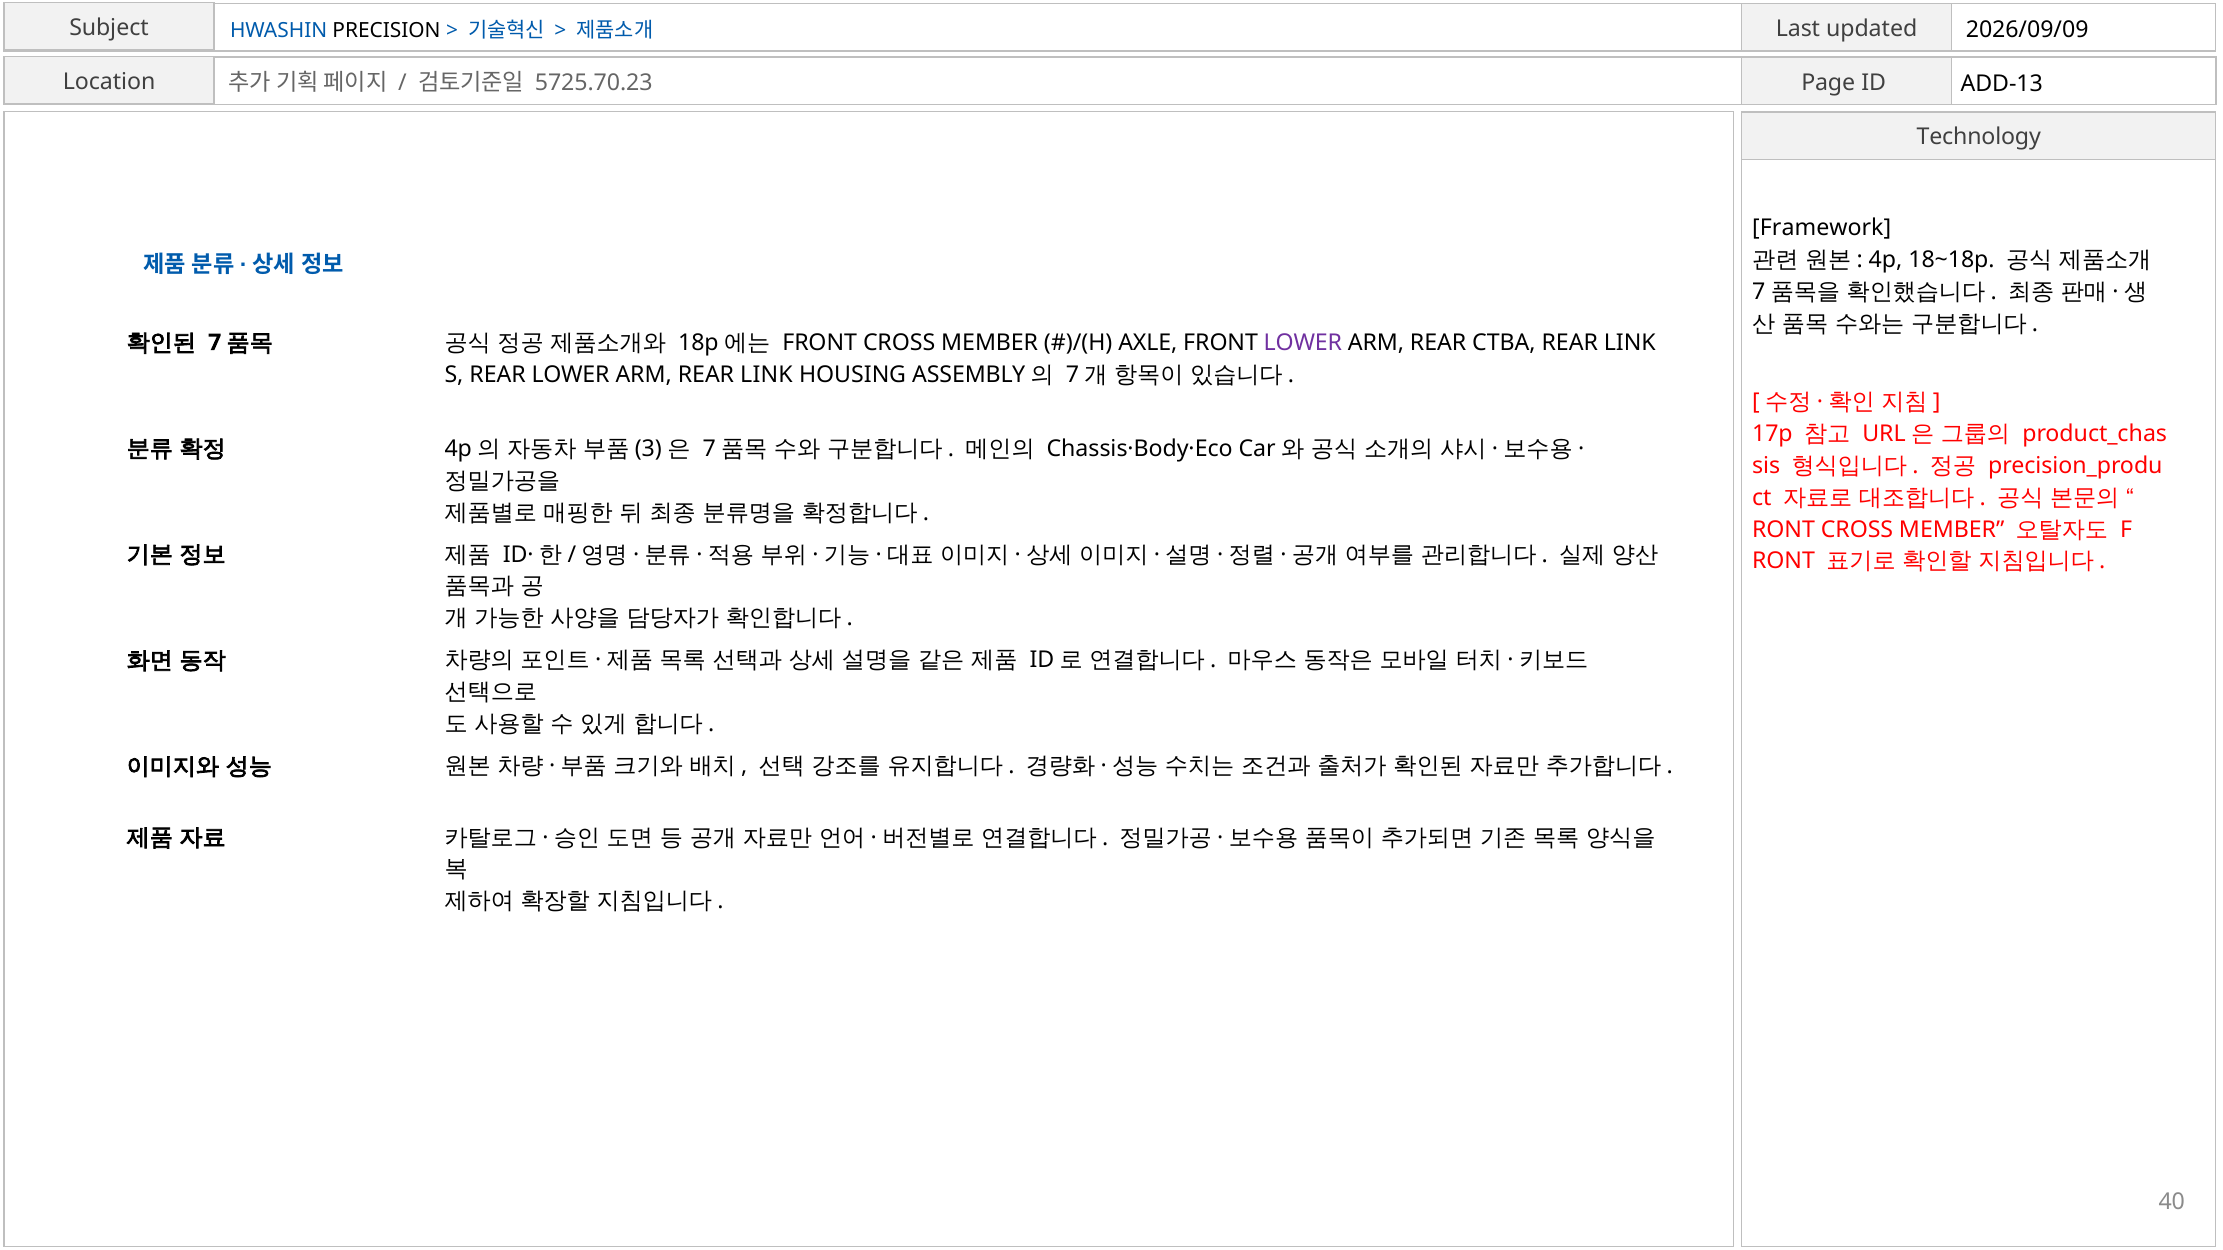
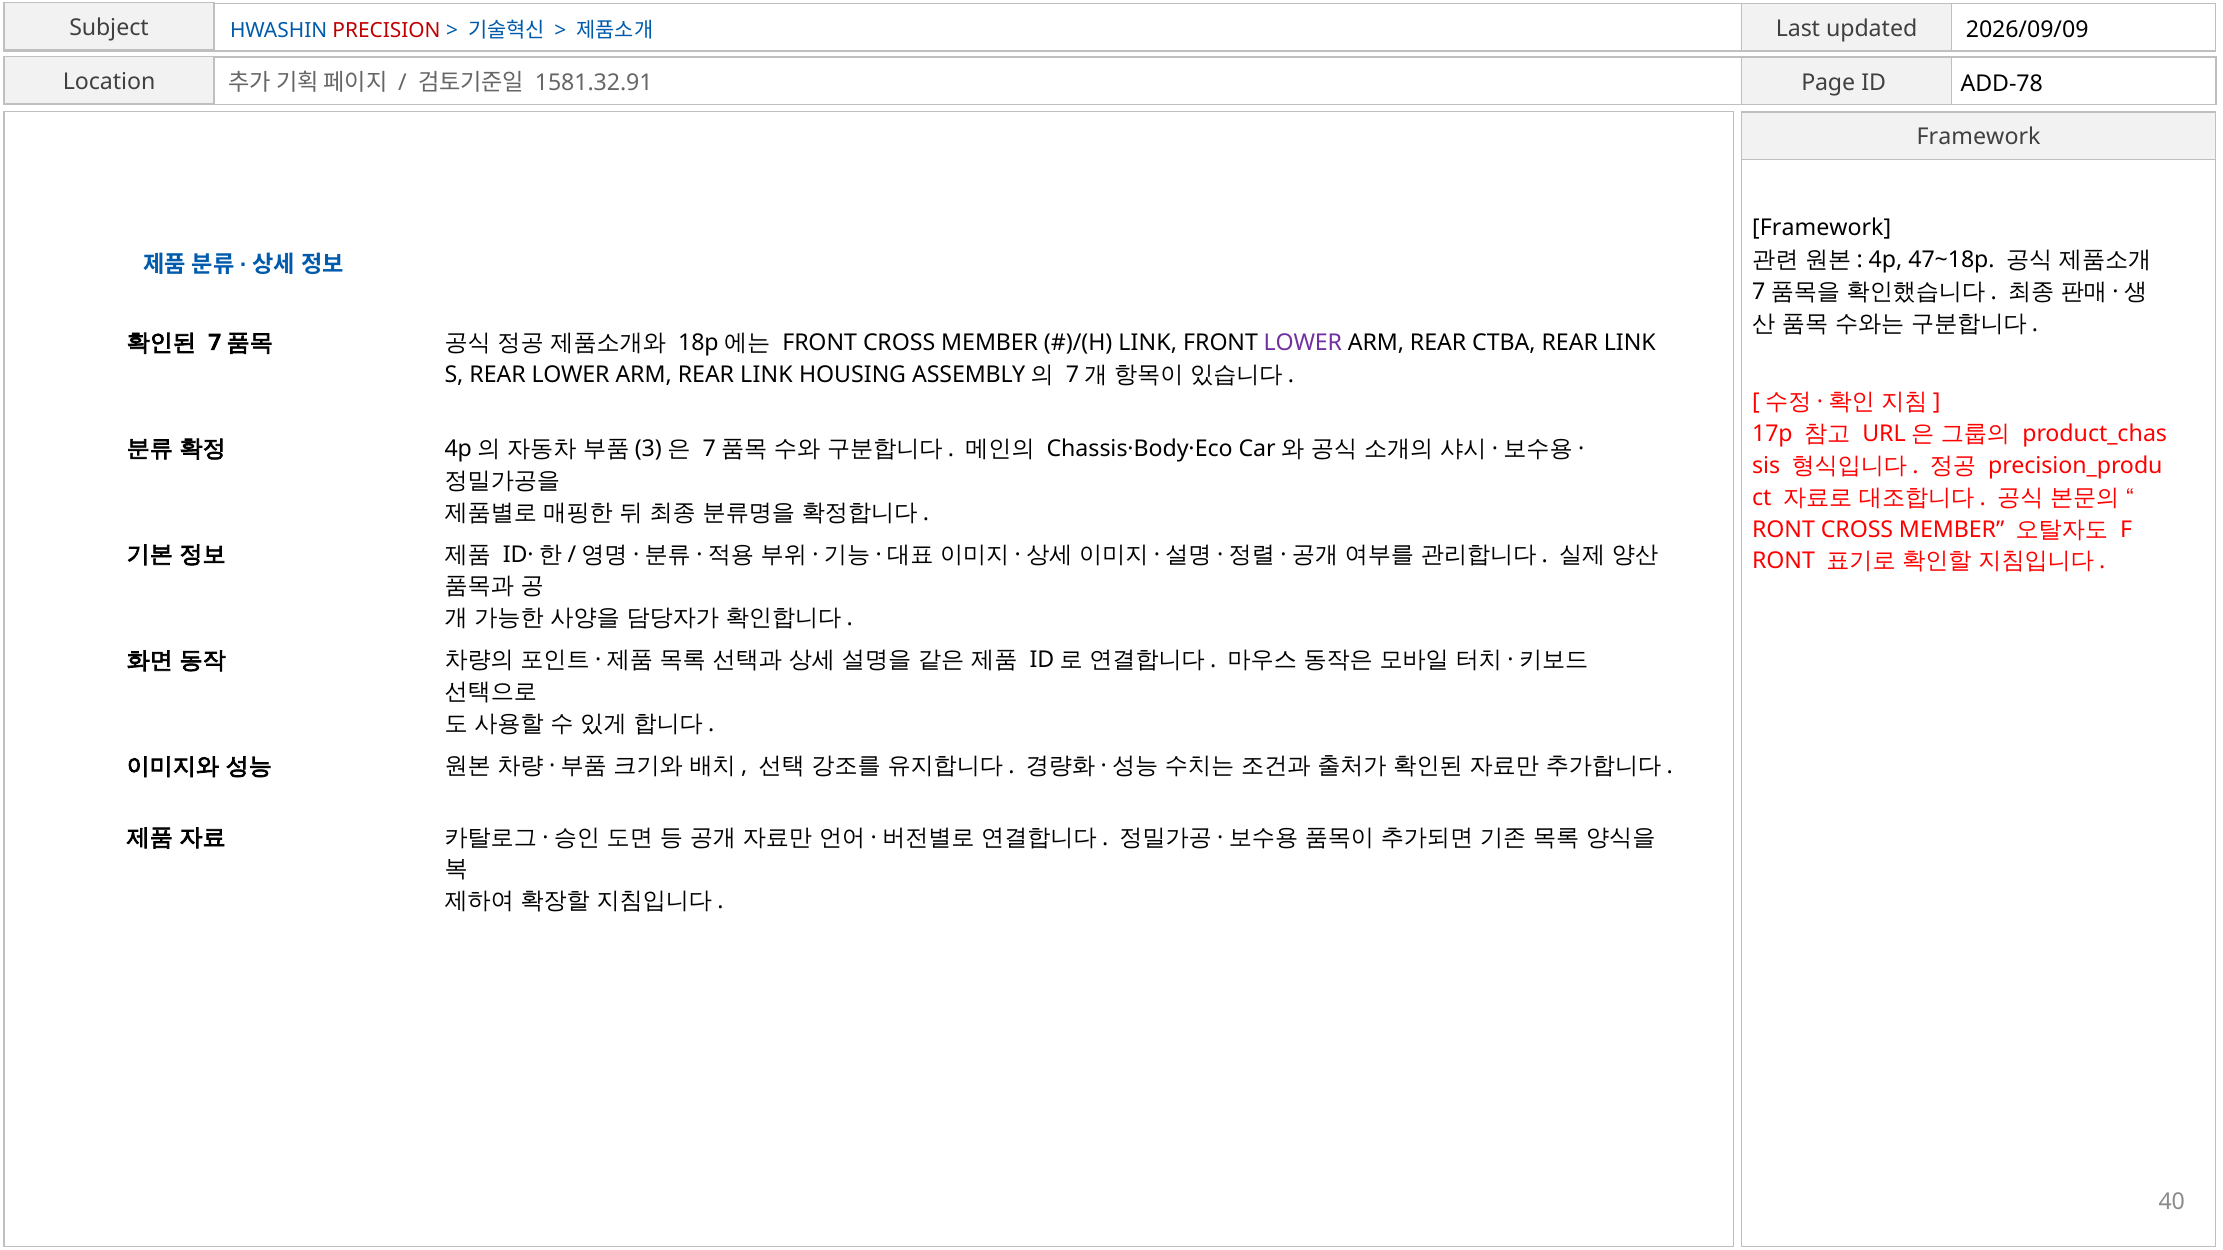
PRECISION colour: black -> red
5725.70.23: 5725.70.23 -> 1581.32.91
ADD-13: ADD-13 -> ADD-78
Technology at (1979, 137): Technology -> Framework
18~18p: 18~18p -> 47~18p
AXLE at (1148, 343): AXLE -> LINK
